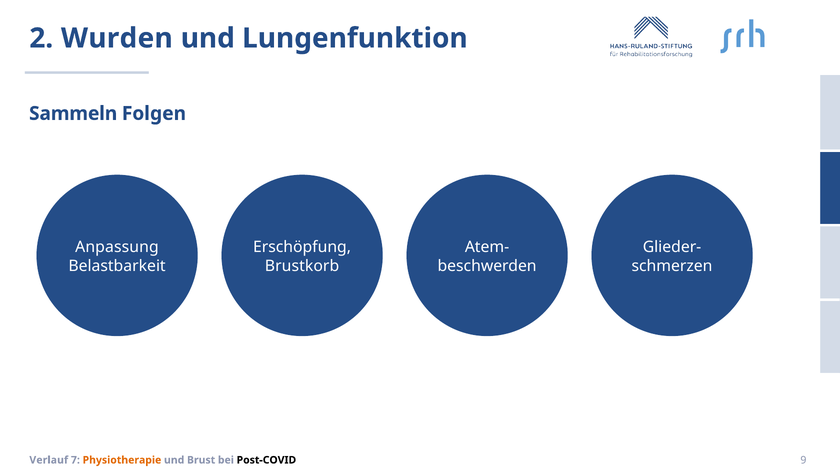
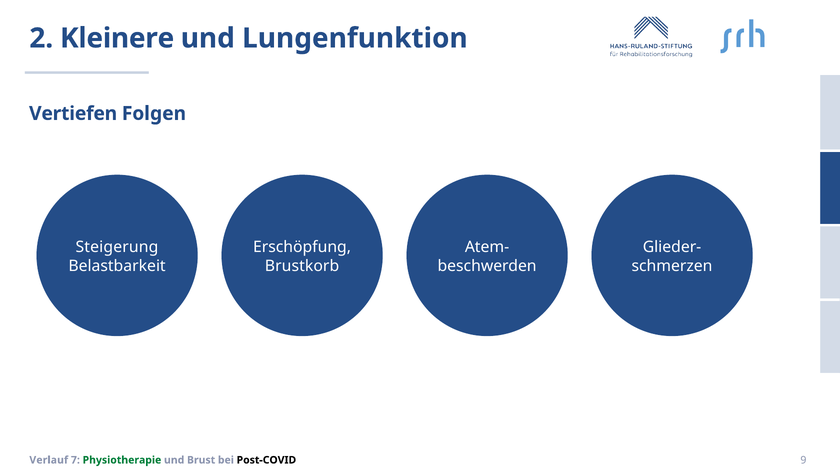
Wurden: Wurden -> Kleinere
Sammeln: Sammeln -> Vertiefen
Anpassung: Anpassung -> Steigerung
Physiotherapie colour: orange -> green
